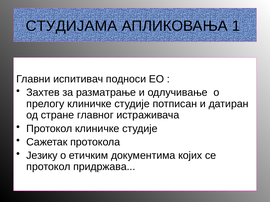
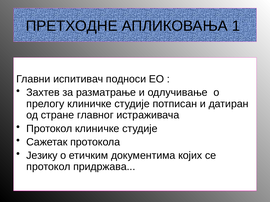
СТУДИЈАМА: СТУДИЈАМА -> ПРЕТХОДНЕ
